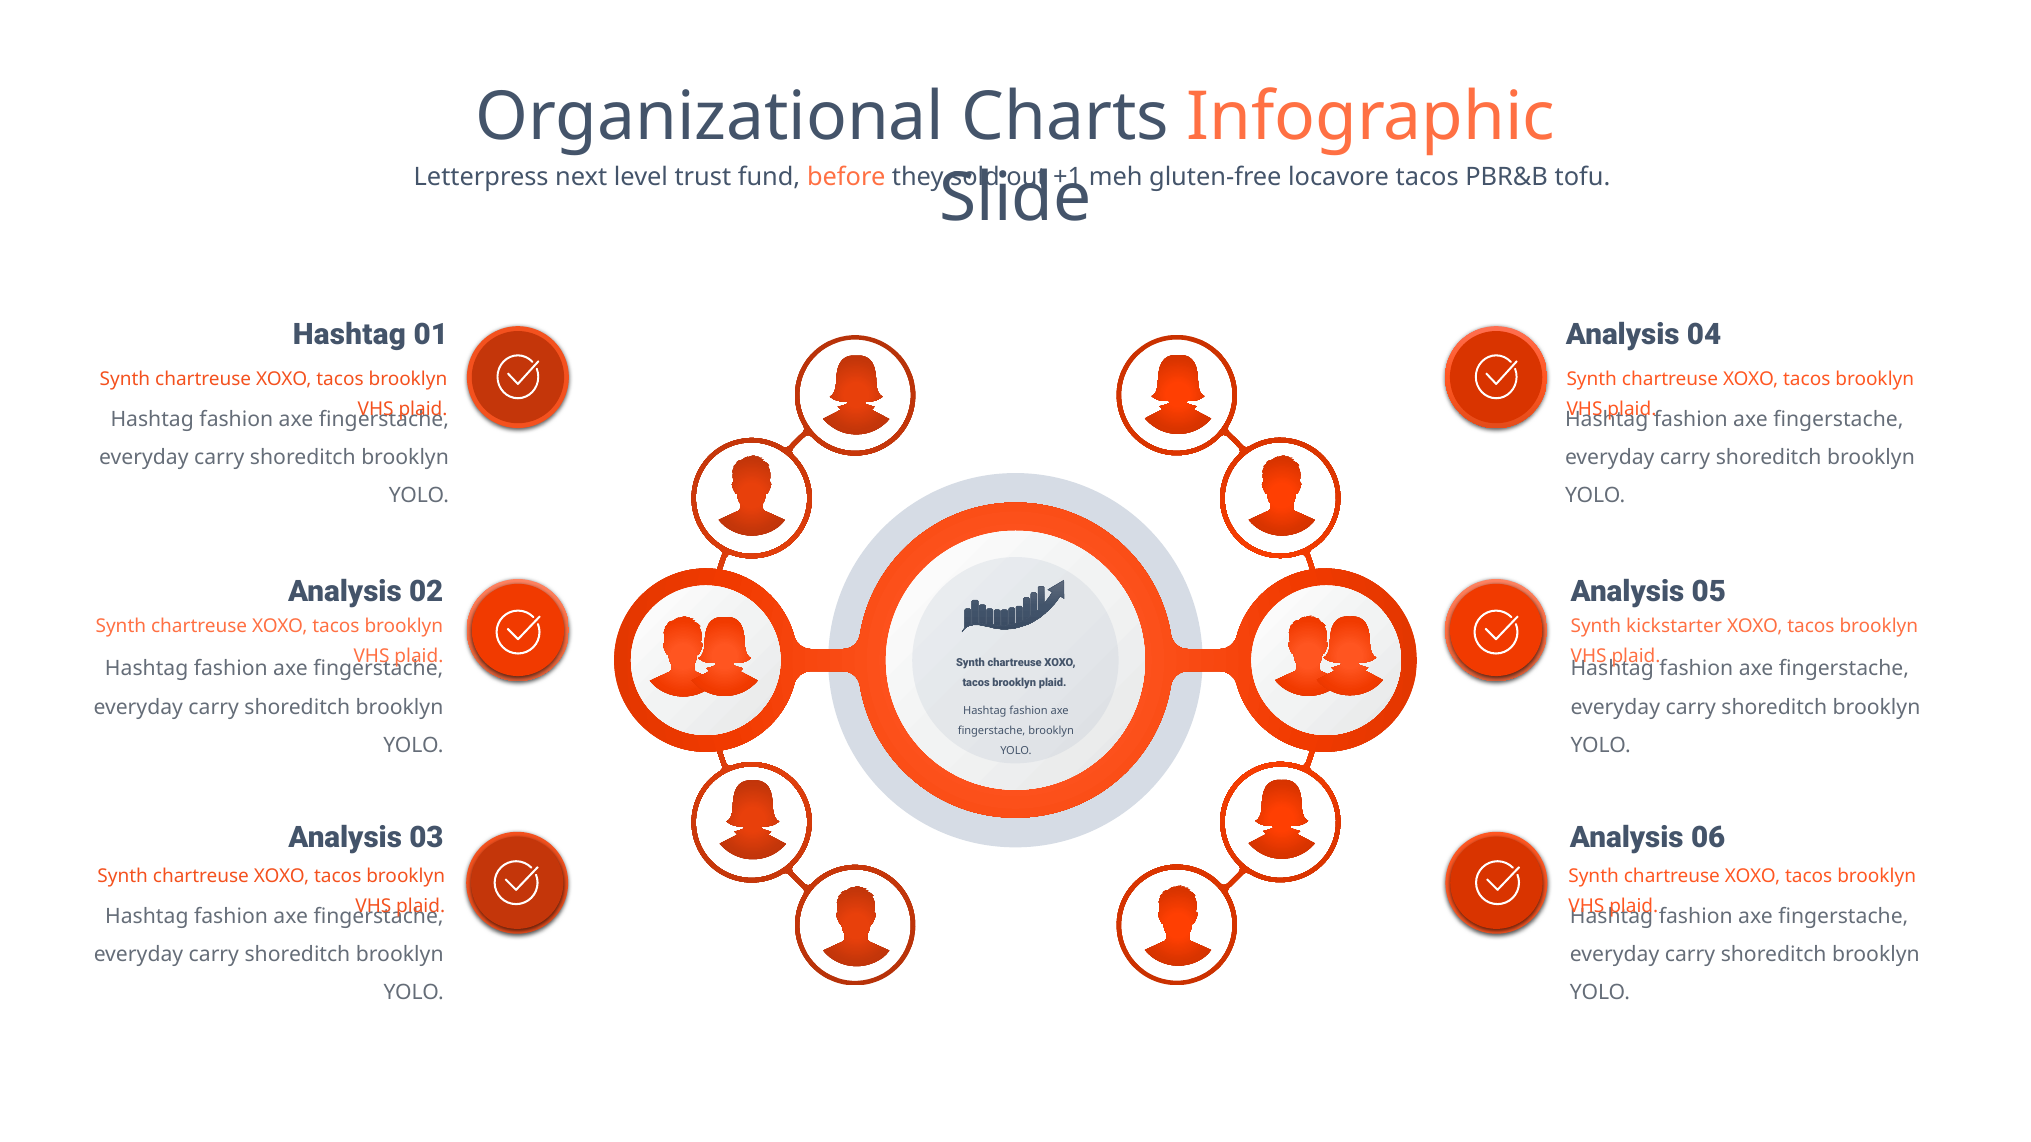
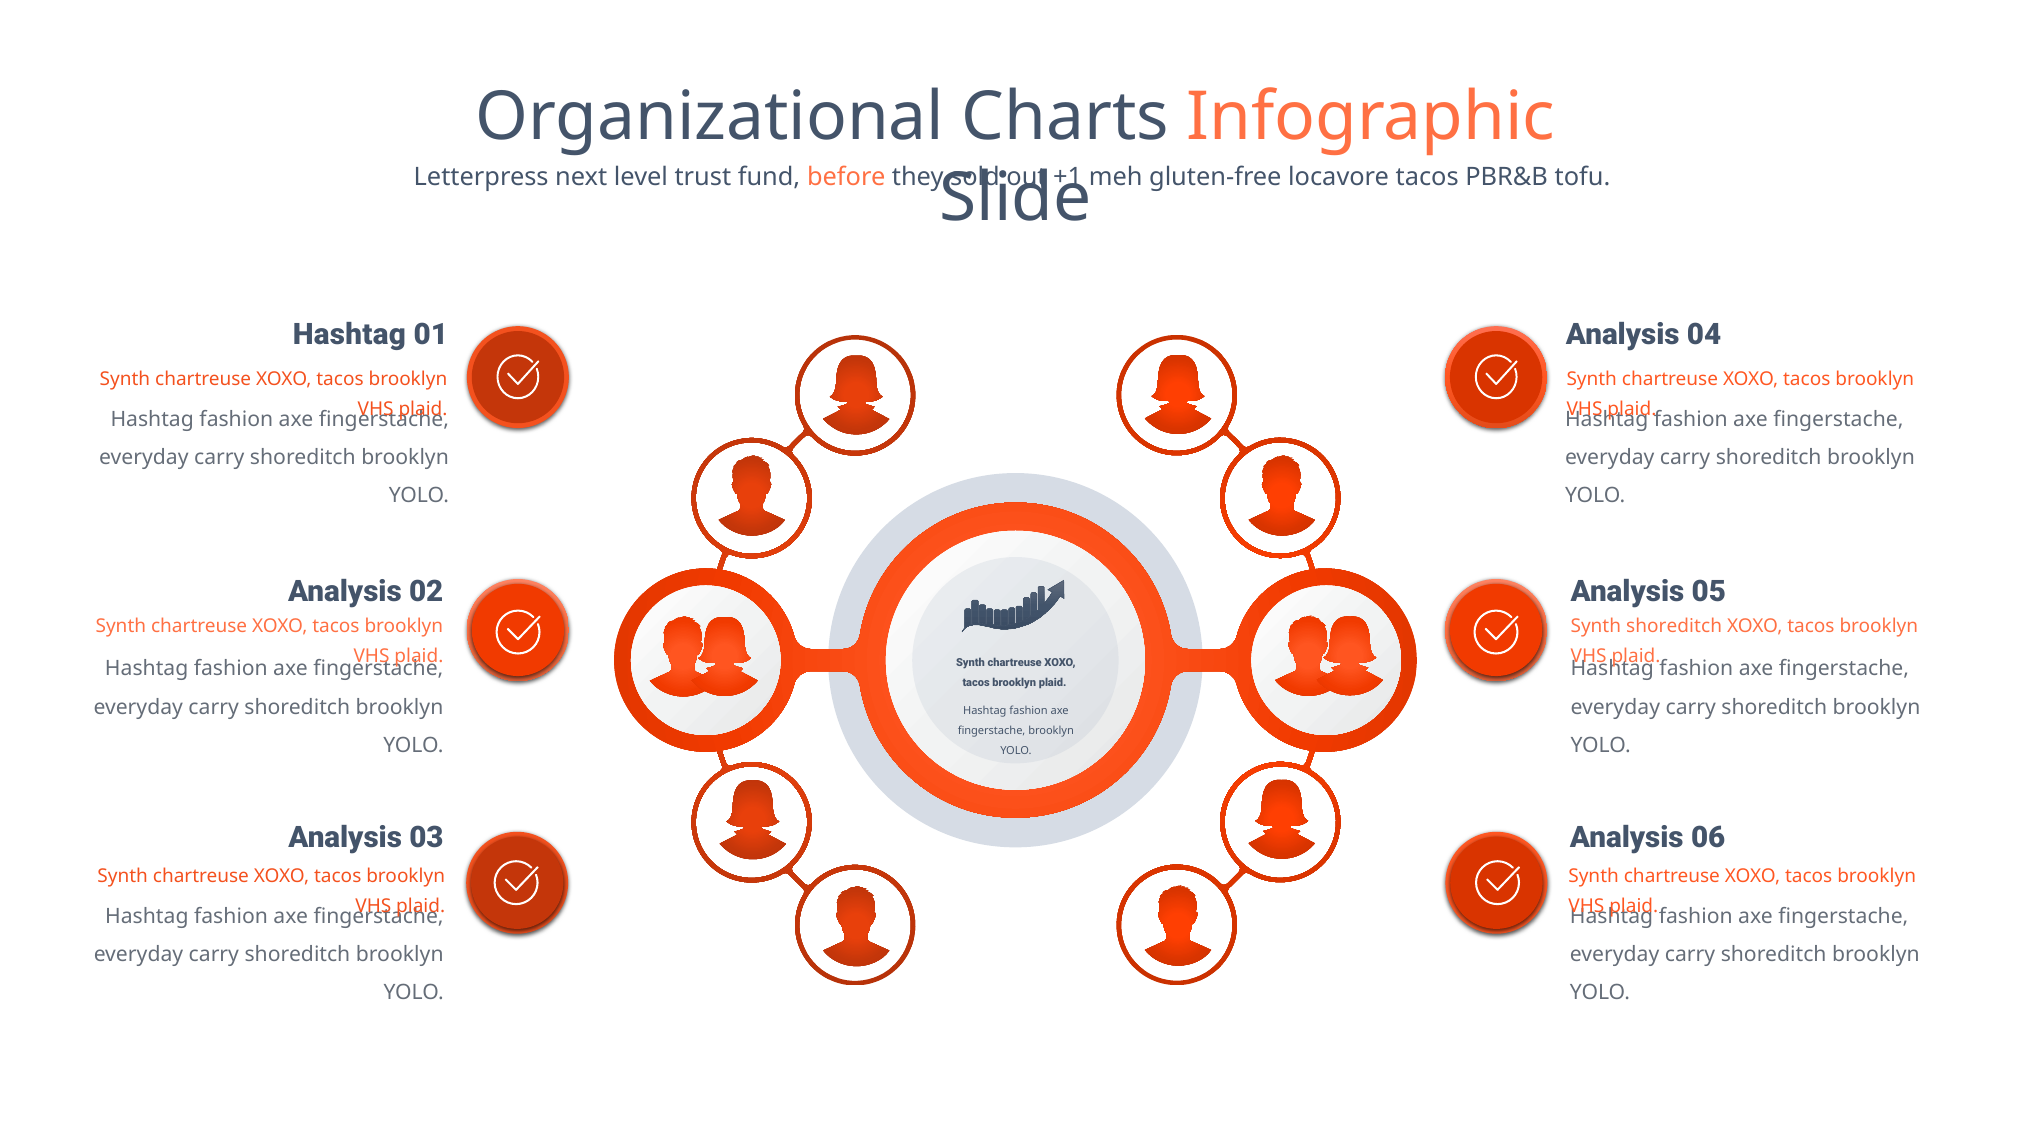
Synth kickstarter: kickstarter -> shoreditch
